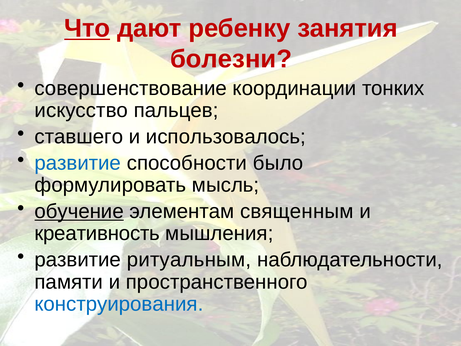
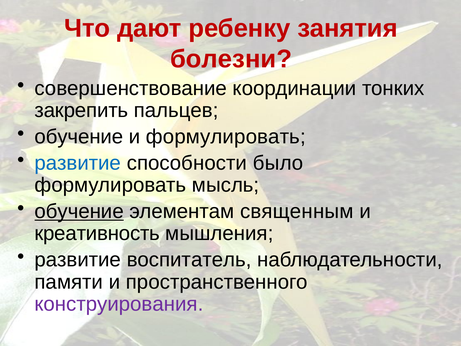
Что underline: present -> none
искусство: искусство -> закрепить
ставшего at (79, 137): ставшего -> обучение
и использовалось: использовалось -> формулировать
ритуальным: ритуальным -> воспитатель
конструирования colour: blue -> purple
